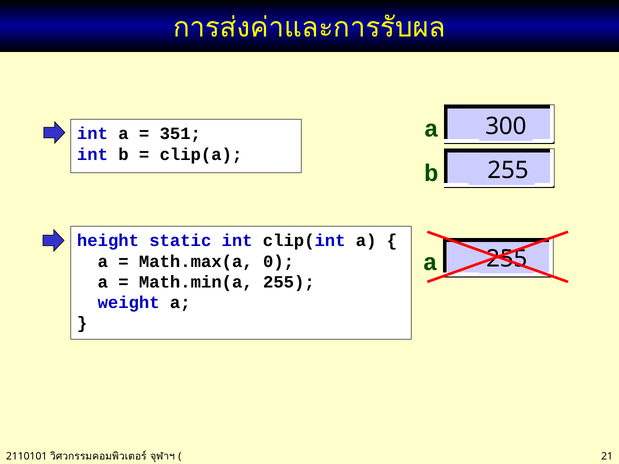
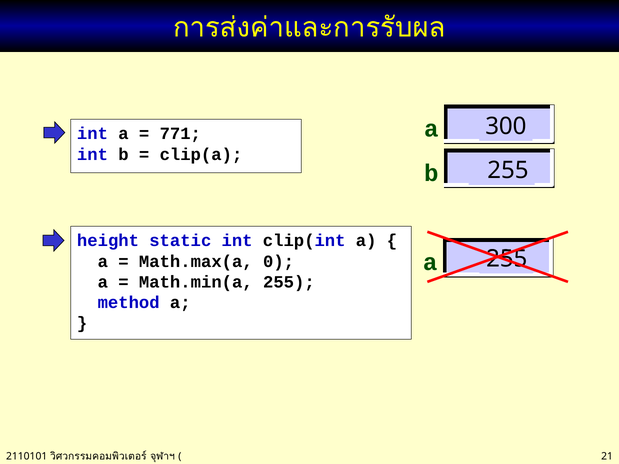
351: 351 -> 771
weight: weight -> method
